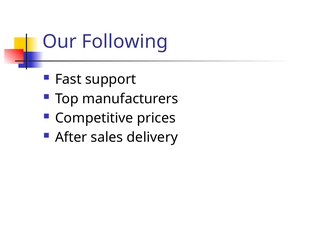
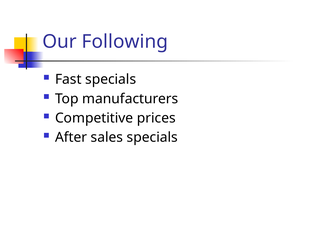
Fast support: support -> specials
sales delivery: delivery -> specials
